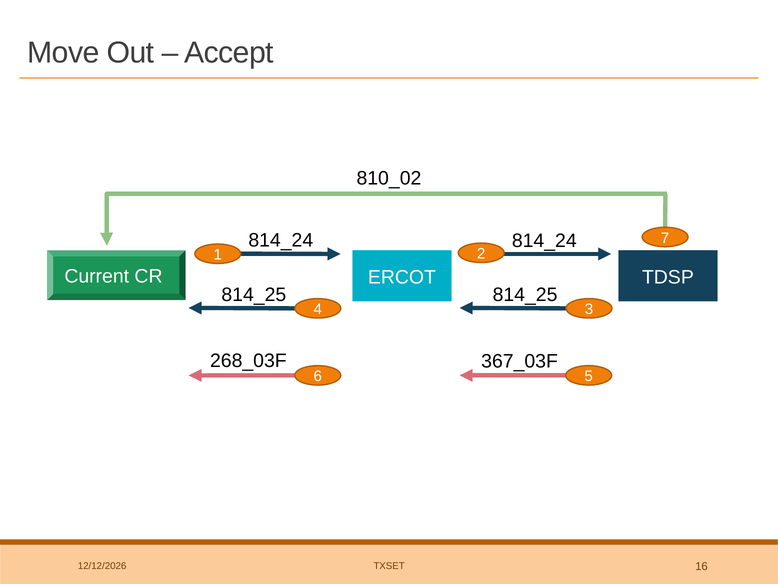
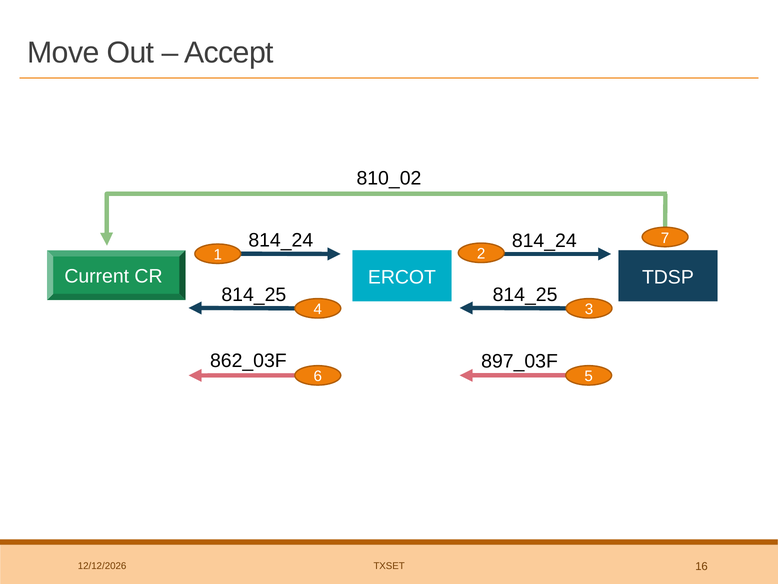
268_03F: 268_03F -> 862_03F
367_03F: 367_03F -> 897_03F
